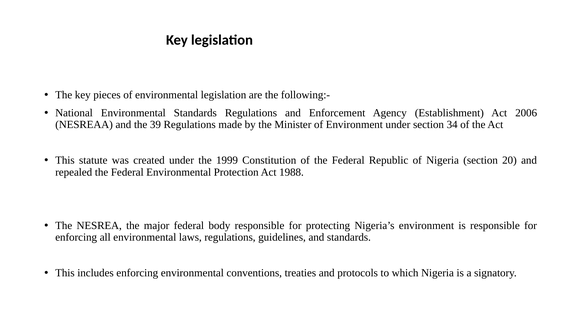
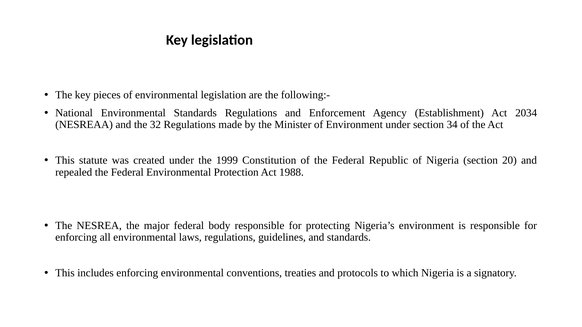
2006: 2006 -> 2034
39: 39 -> 32
